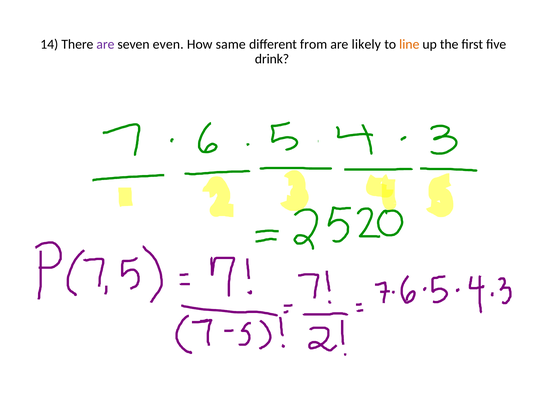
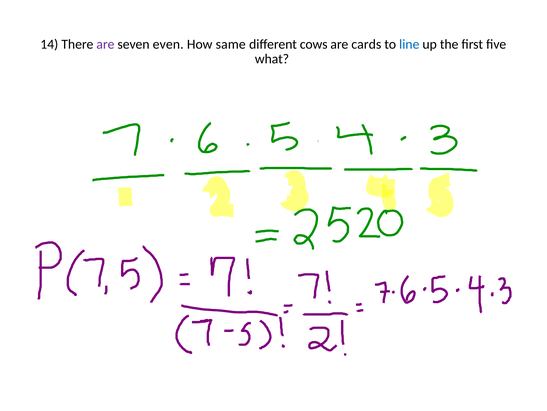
from: from -> cows
likely: likely -> cards
line colour: orange -> blue
drink: drink -> what
